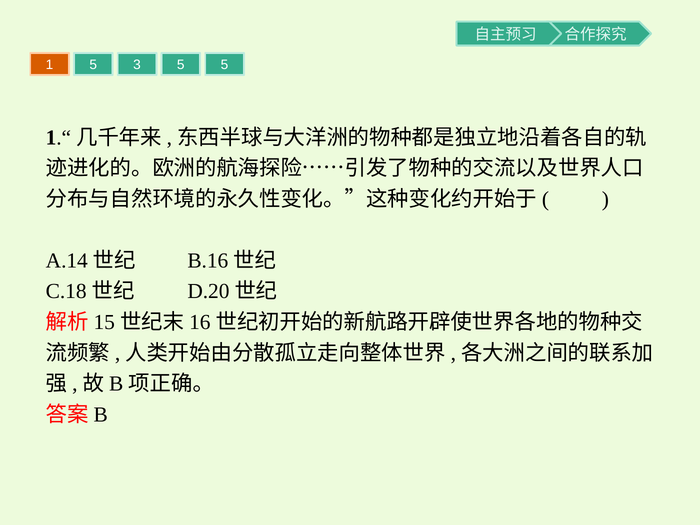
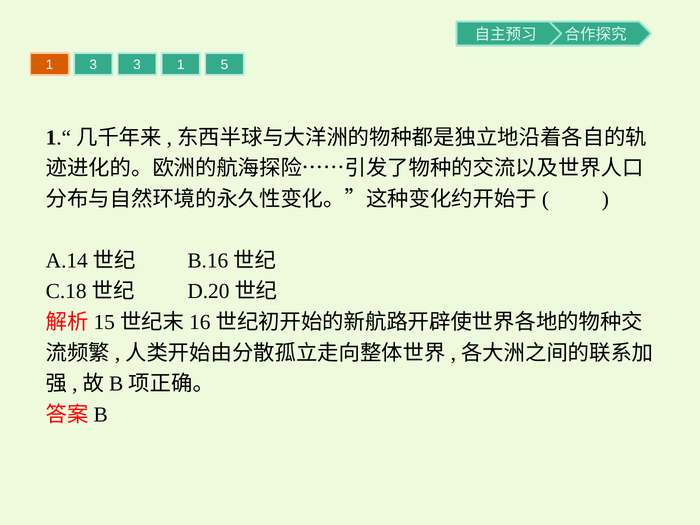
1 5: 5 -> 3
3 5: 5 -> 1
